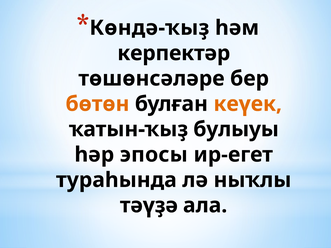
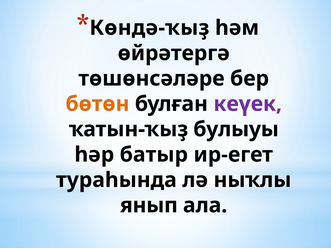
керпектәр: керпектәр -> өйрәтергә
кеүек colour: orange -> purple
эпосы: эпосы -> батыр
тәүҙә: тәүҙә -> янып
